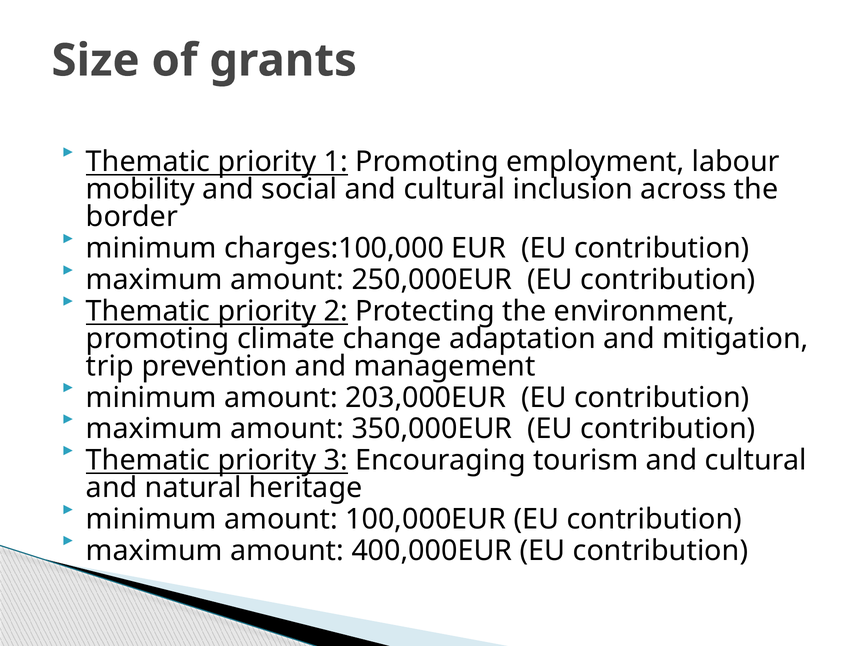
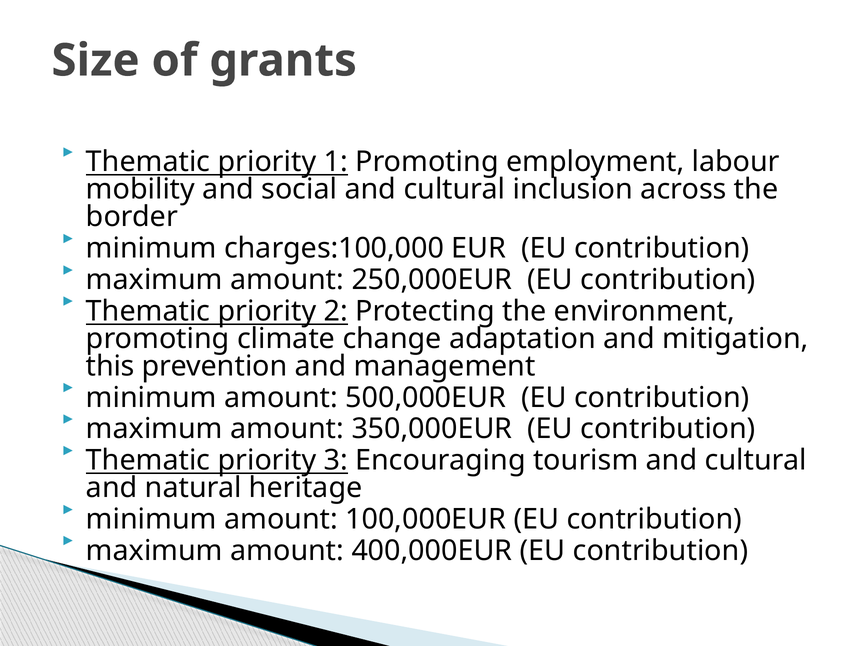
trip: trip -> this
203,000EUR: 203,000EUR -> 500,000EUR
